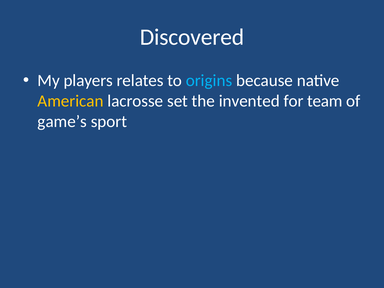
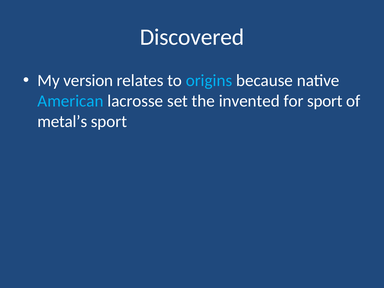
players: players -> version
American colour: yellow -> light blue
for team: team -> sport
game’s: game’s -> metal’s
